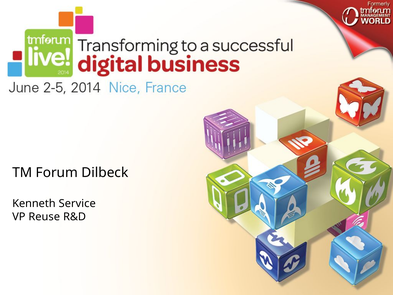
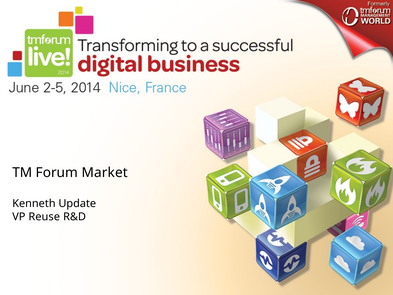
Dilbeck: Dilbeck -> Market
Service: Service -> Update
